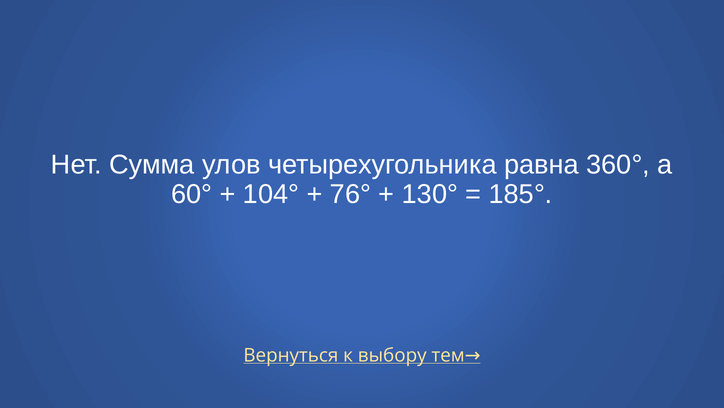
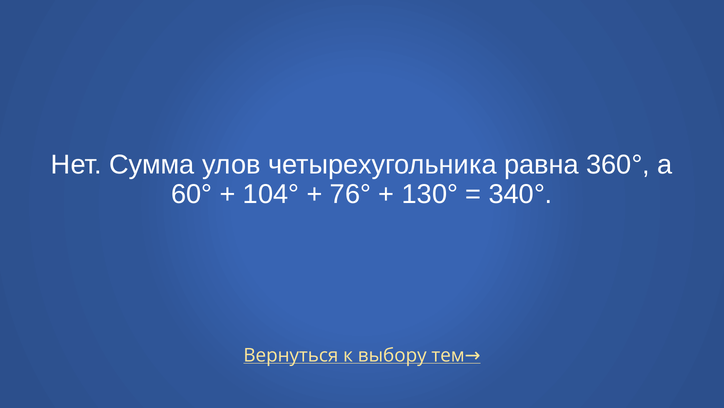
185°: 185° -> 340°
